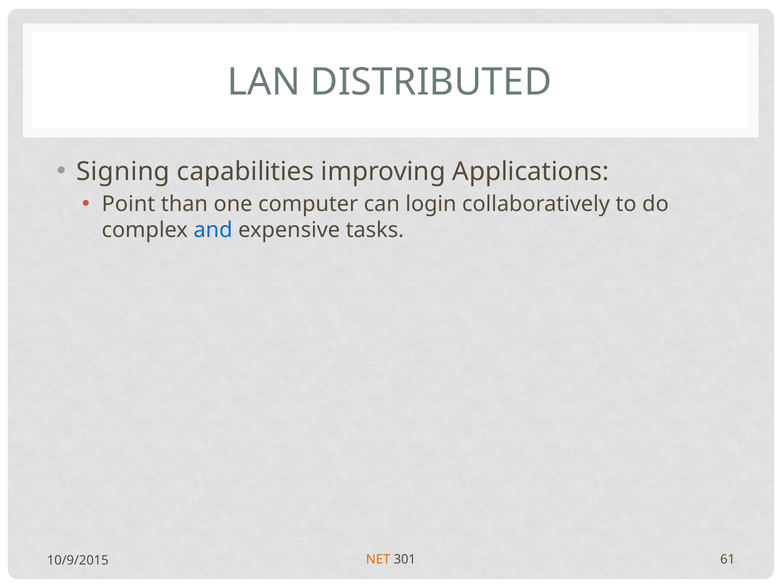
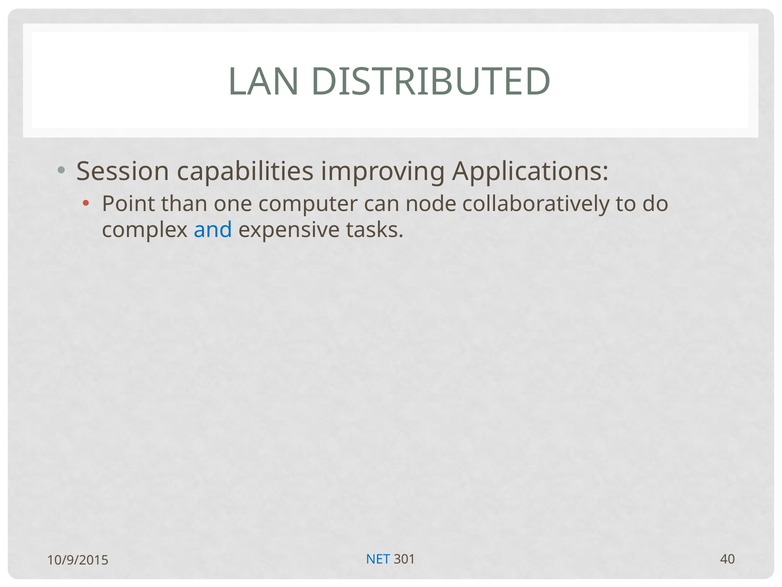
Signing: Signing -> Session
login: login -> node
NET colour: orange -> blue
61: 61 -> 40
